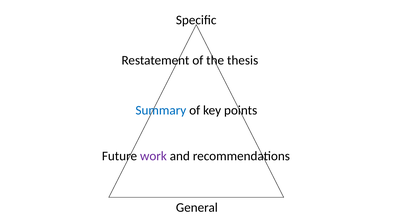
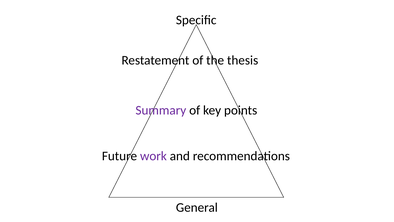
Summary colour: blue -> purple
